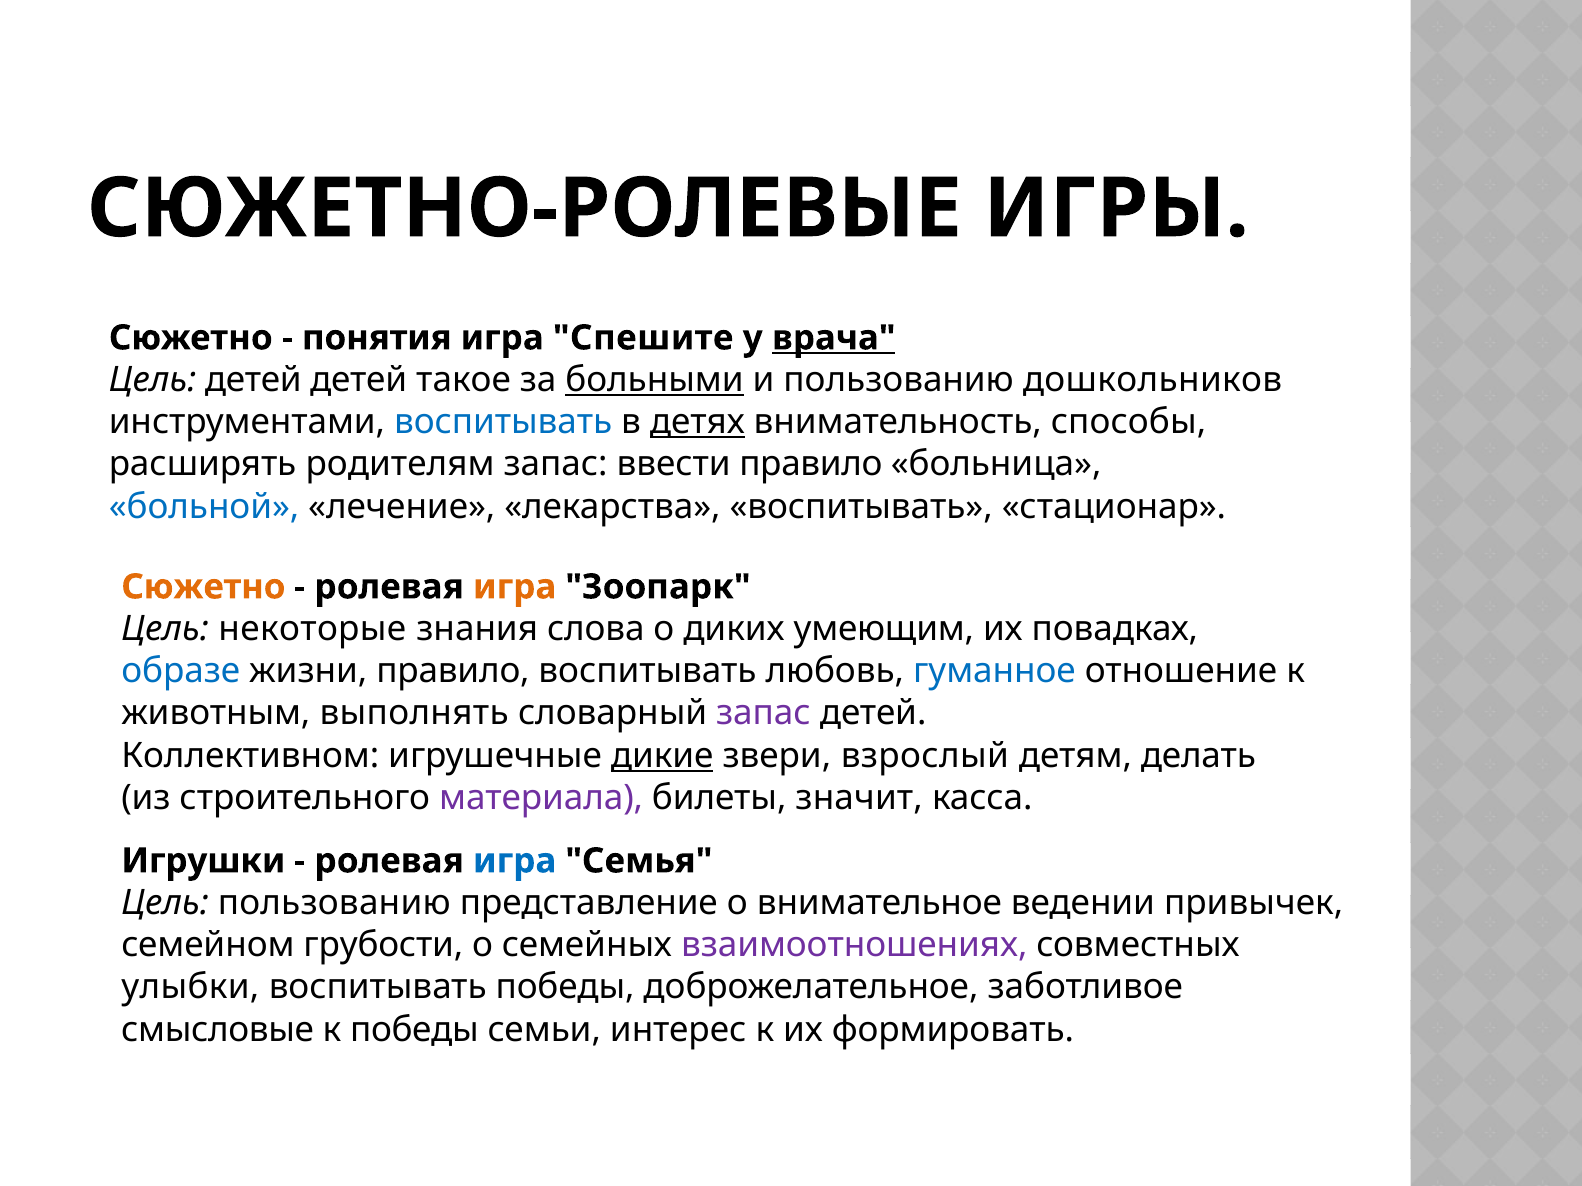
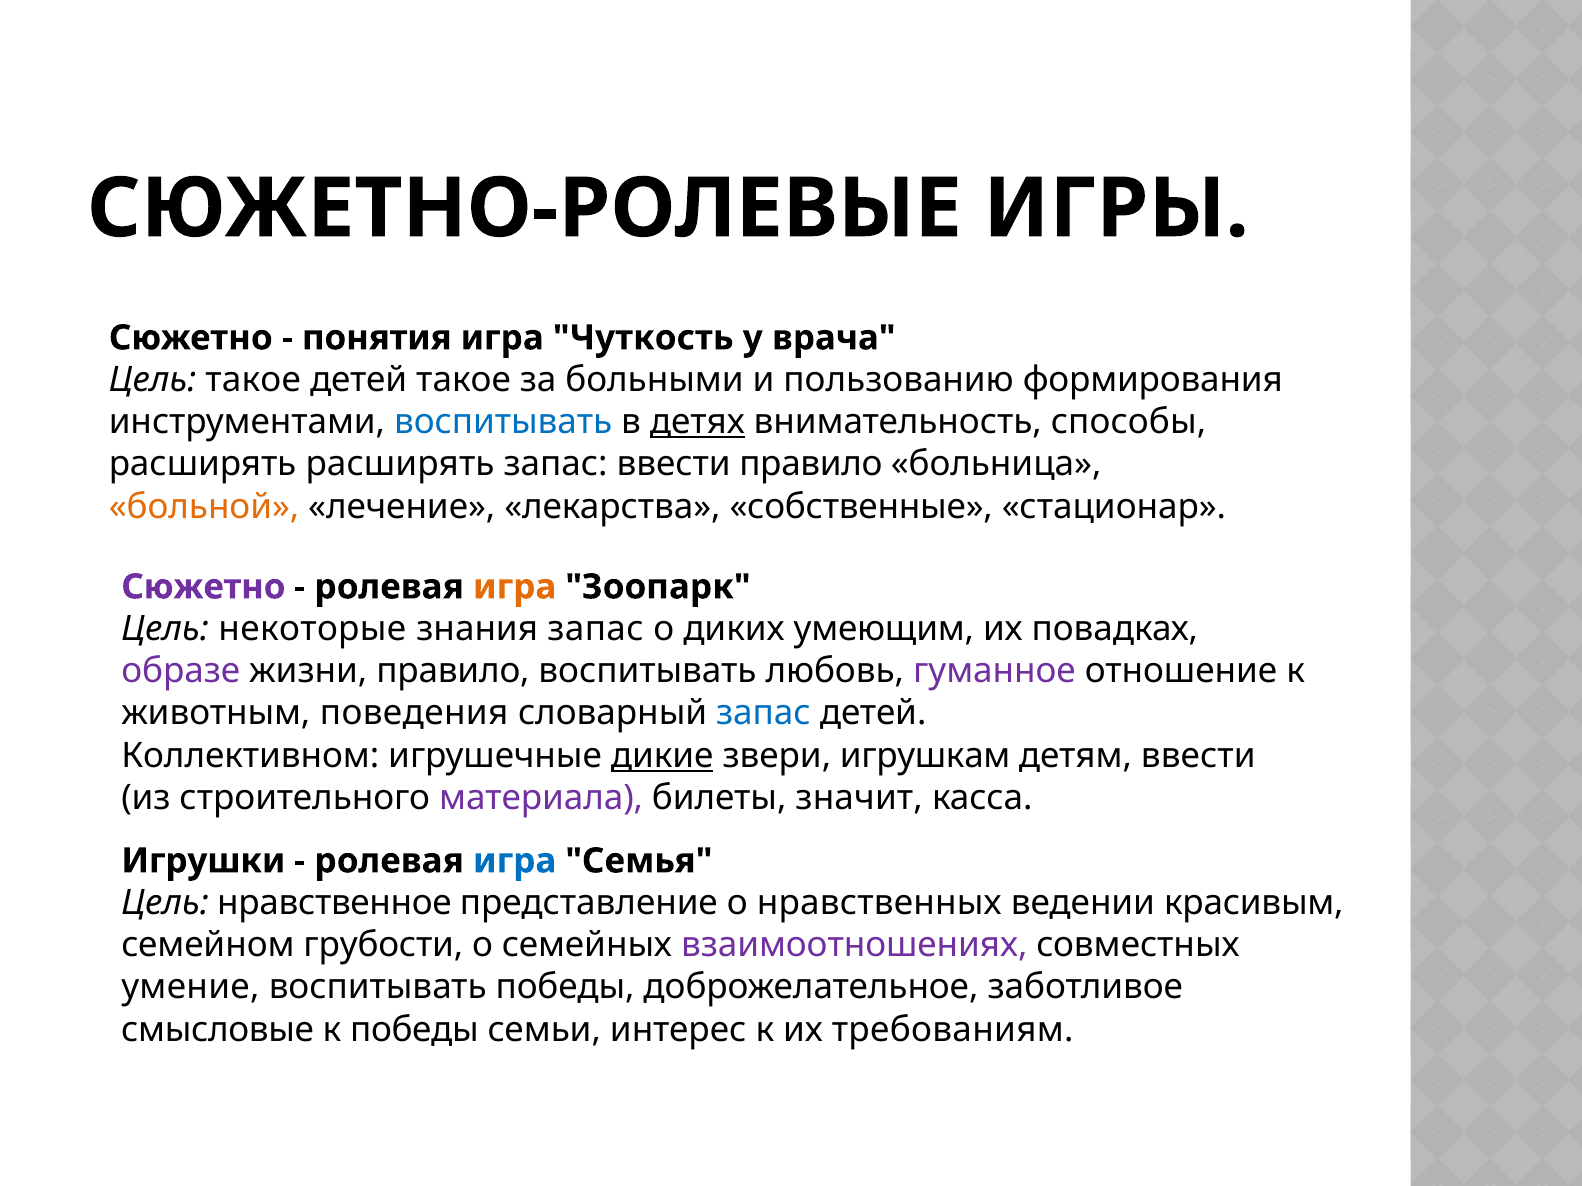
Спешите: Спешите -> Чуткость
врача underline: present -> none
Цель детей: детей -> такое
больными underline: present -> none
дошкольников: дошкольников -> формирования
расширять родителям: родителям -> расширять
больной colour: blue -> orange
лекарства воспитывать: воспитывать -> собственные
Сюжетно at (203, 587) colour: orange -> purple
знания слова: слова -> запас
образе colour: blue -> purple
гуманное colour: blue -> purple
выполнять: выполнять -> поведения
запас at (763, 714) colour: purple -> blue
взрослый: взрослый -> игрушкам
детям делать: делать -> ввести
Цель пользованию: пользованию -> нравственное
внимательное: внимательное -> нравственных
привычек: привычек -> красивым
улыбки: улыбки -> умение
формировать: формировать -> требованиям
